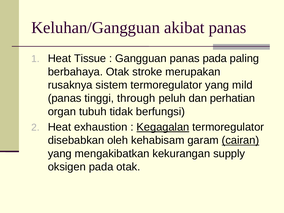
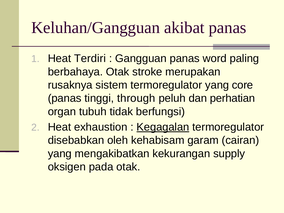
Tissue: Tissue -> Terdiri
panas pada: pada -> word
mild: mild -> core
cairan underline: present -> none
